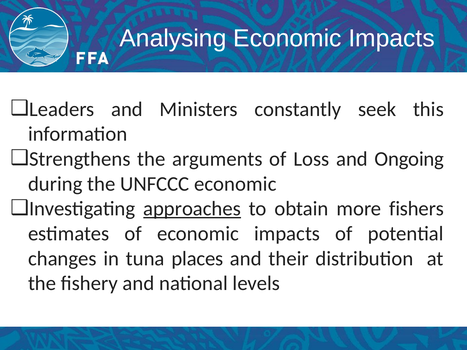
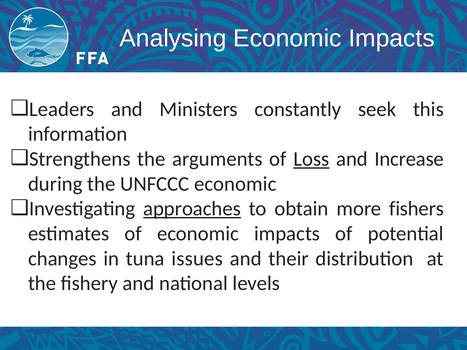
Loss underline: none -> present
Ongoing: Ongoing -> Increase
places: places -> issues
